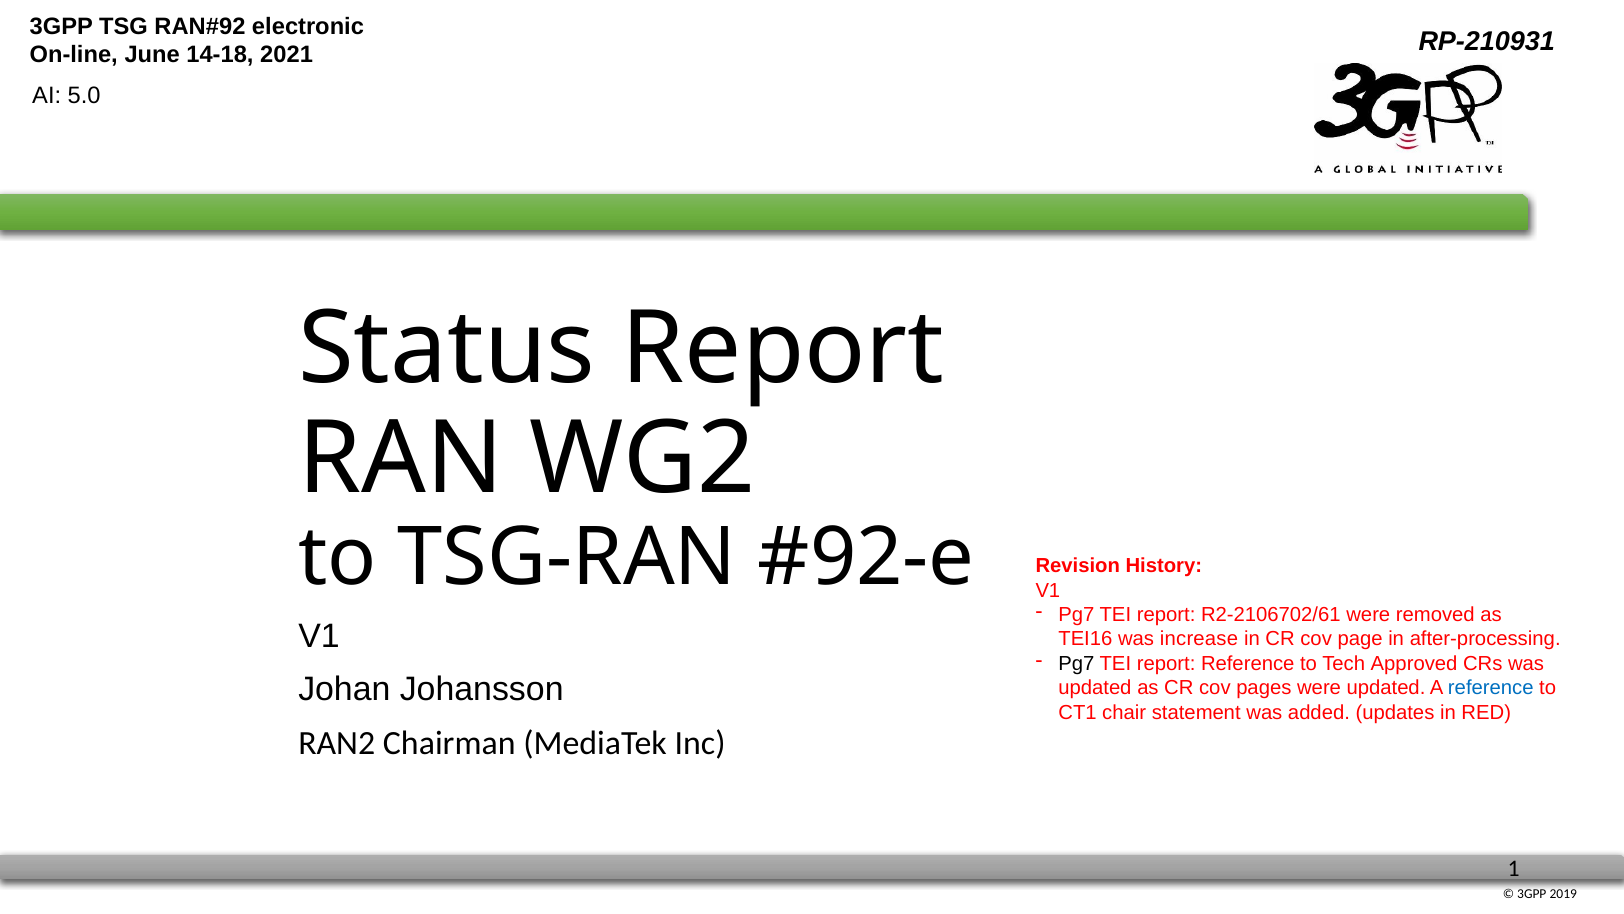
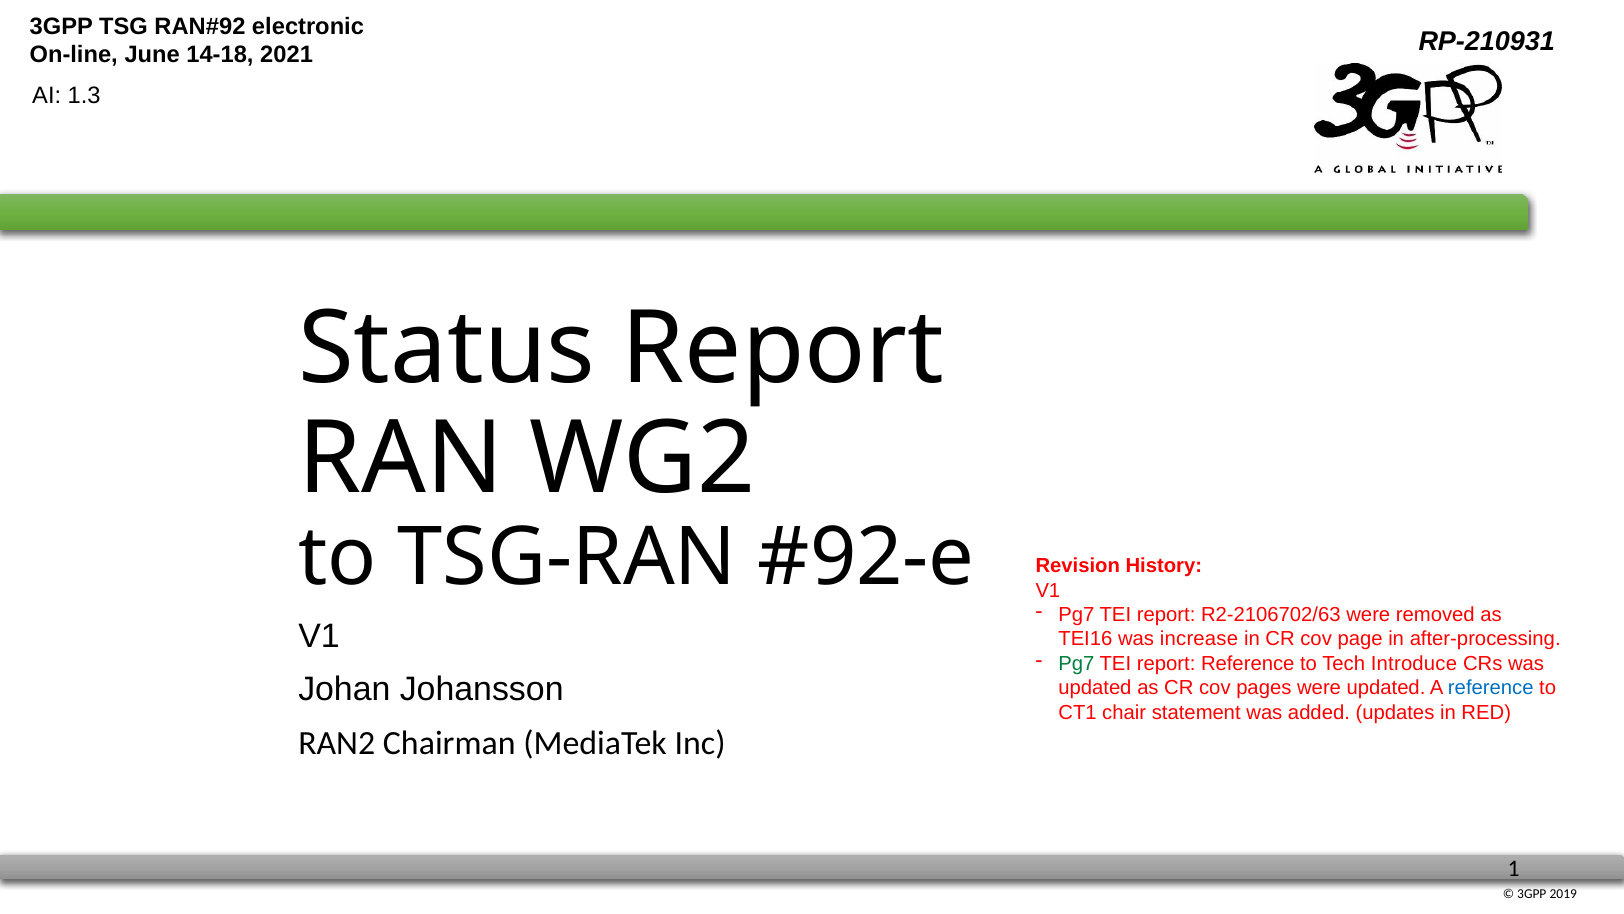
5.0: 5.0 -> 1.3
R2-2106702/61: R2-2106702/61 -> R2-2106702/63
Pg7 at (1076, 663) colour: black -> green
Approved: Approved -> Introduce
